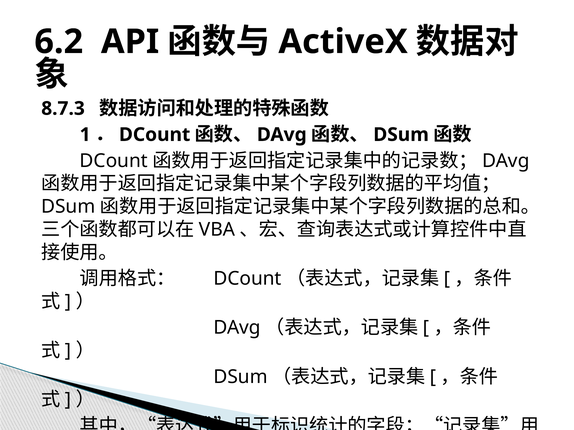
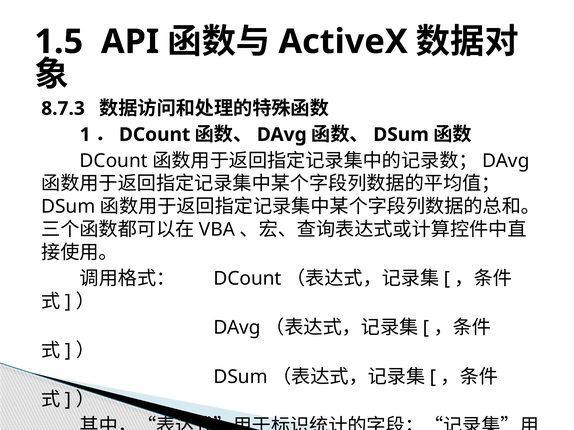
6.2: 6.2 -> 1.5
